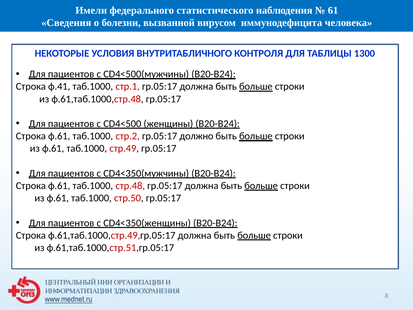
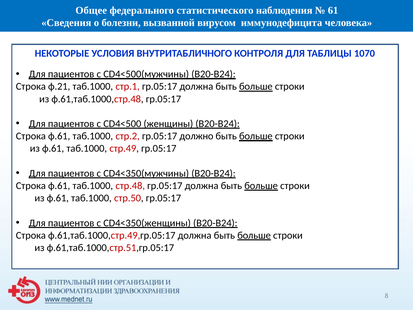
Имели: Имели -> Общее
1300: 1300 -> 1070
ф.41: ф.41 -> ф.21
